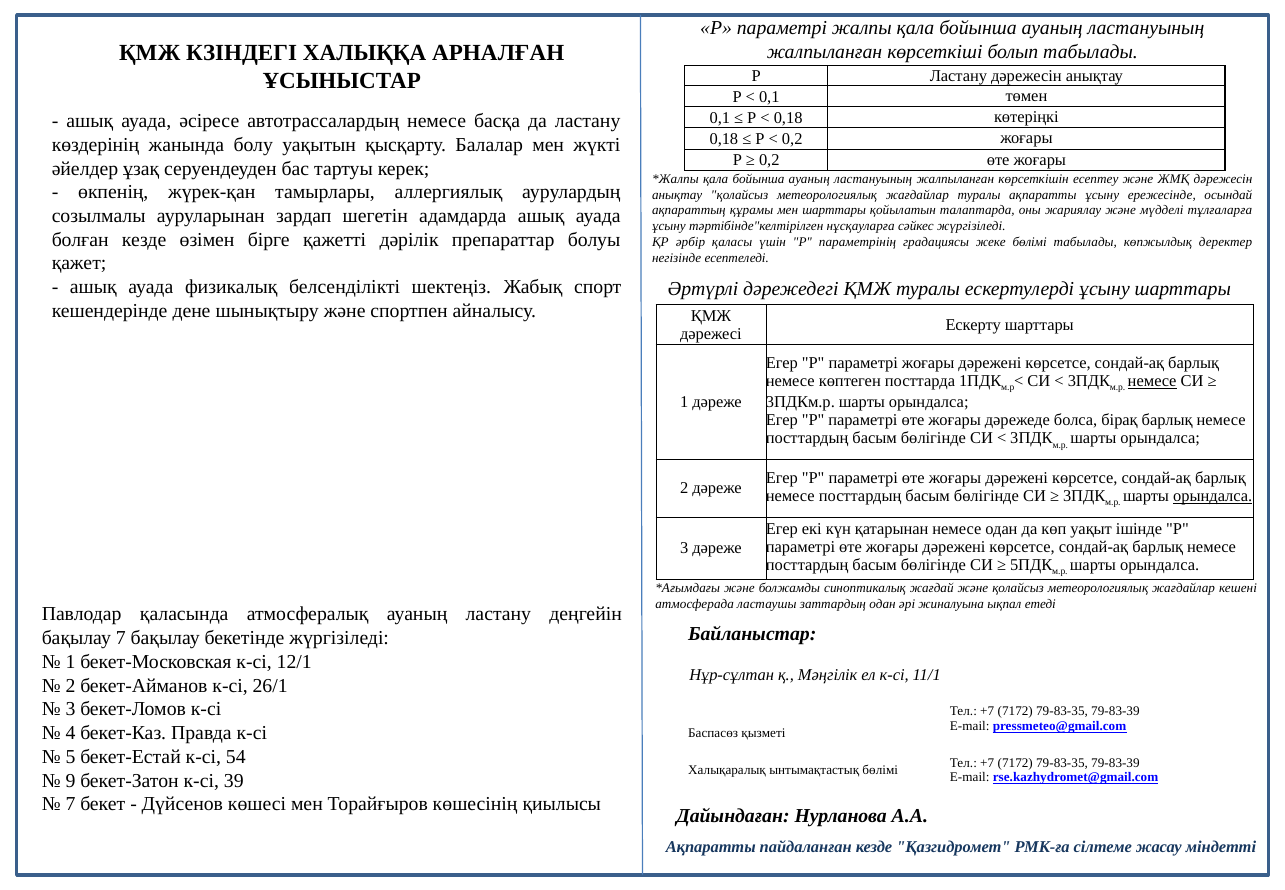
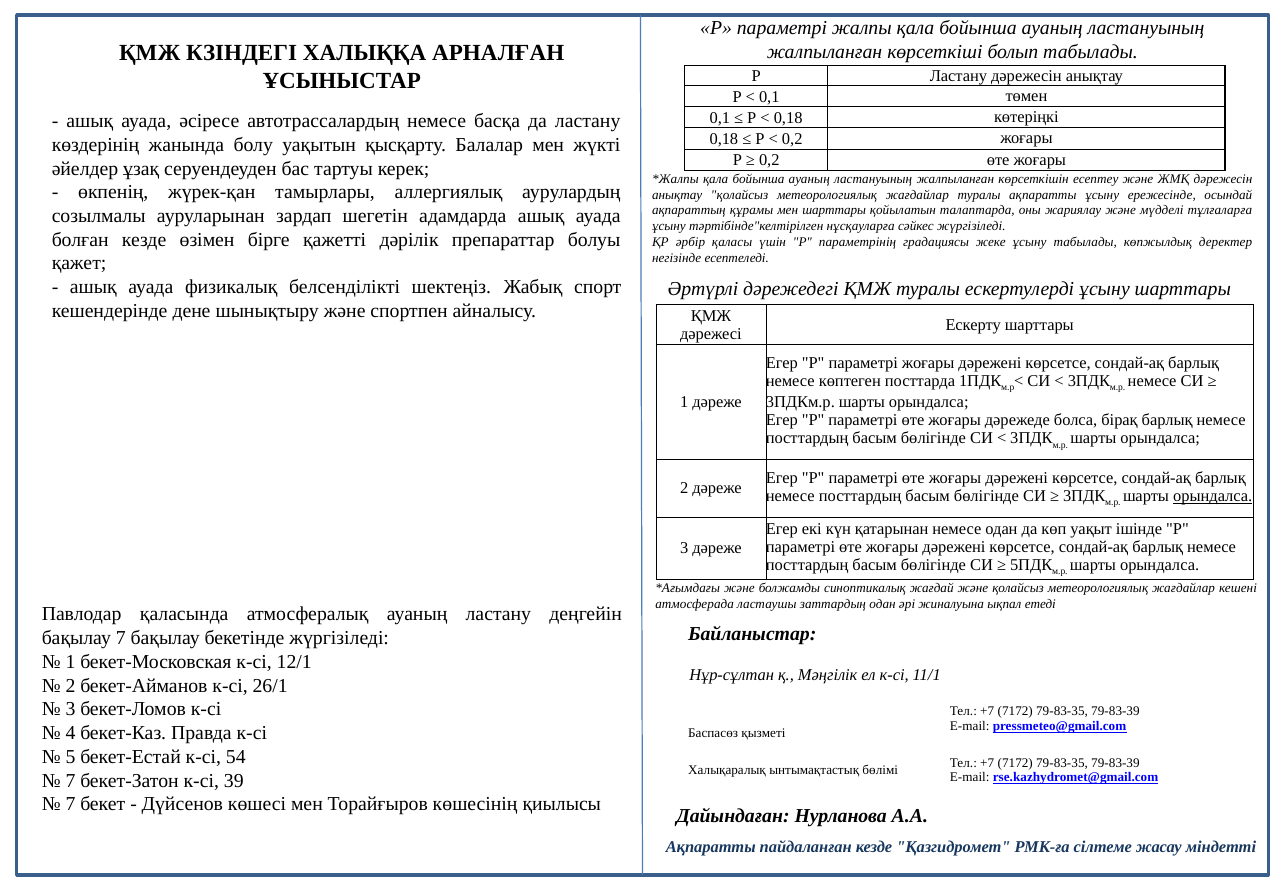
жеке бөлімі: бөлімі -> ұсыну
немесе at (1152, 381) underline: present -> none
9 at (70, 780): 9 -> 7
